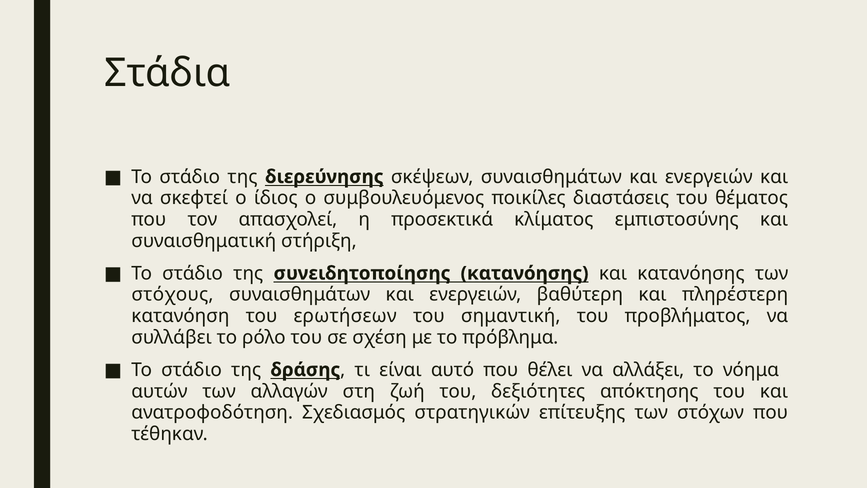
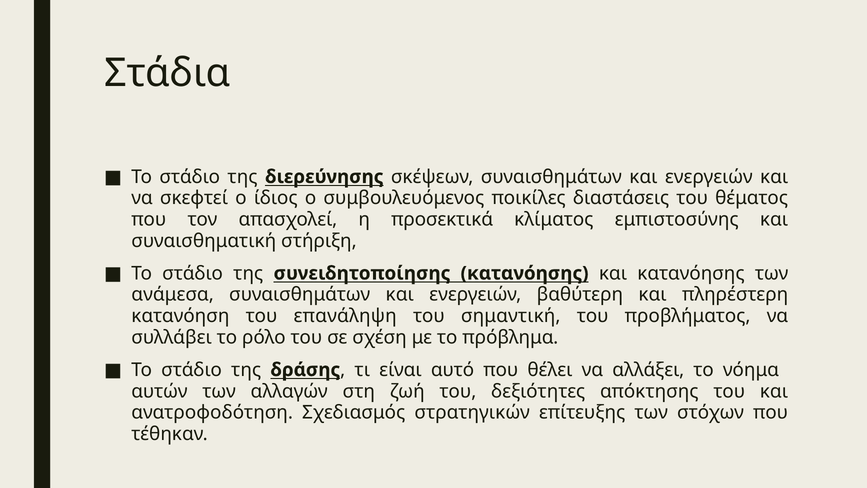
στόχους: στόχους -> ανάμεσα
ερωτήσεων: ερωτήσεων -> επανάληψη
